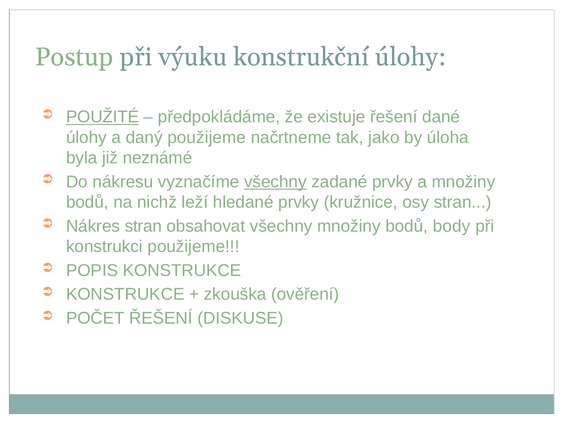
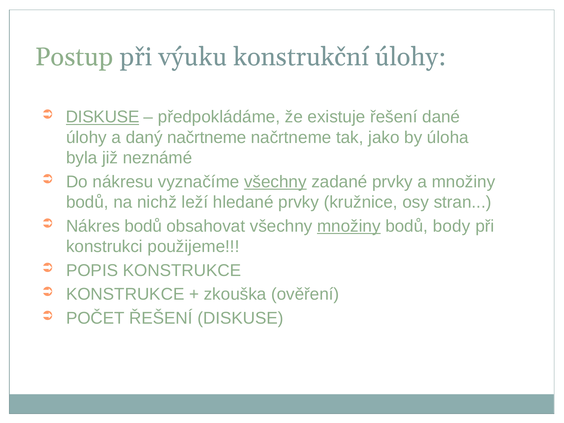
POUŽITÉ at (103, 117): POUŽITÉ -> DISKUSE
daný použijeme: použijeme -> načrtneme
Nákres stran: stran -> bodů
množiny at (349, 226) underline: none -> present
